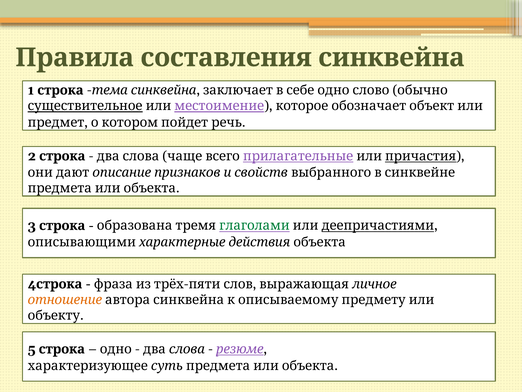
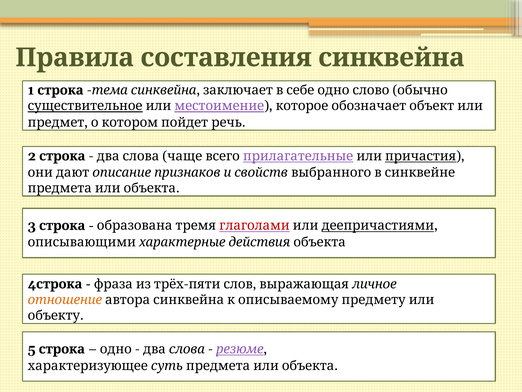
глаголами colour: green -> red
